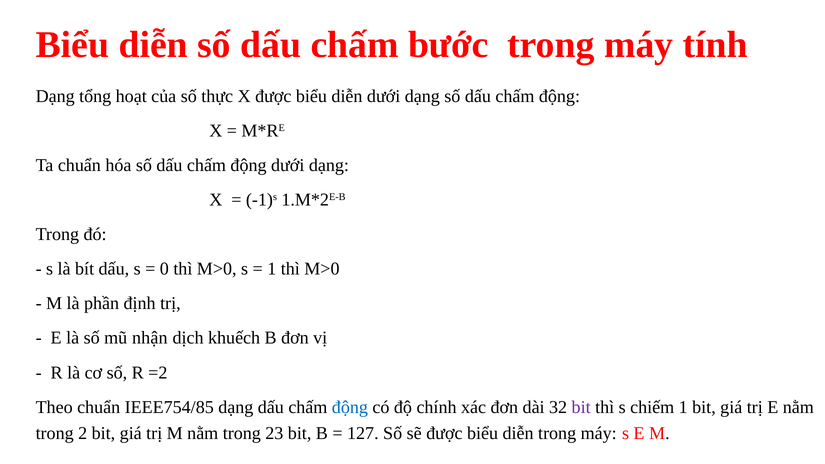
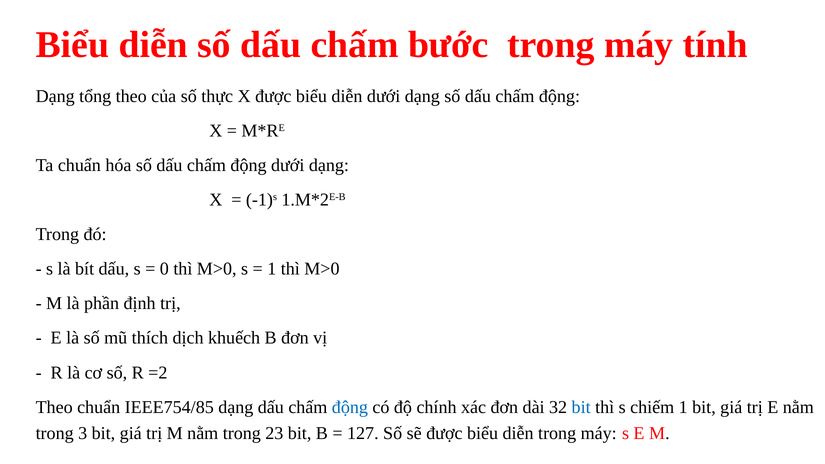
tổng hoạt: hoạt -> theo
nhận: nhận -> thích
bit at (581, 407) colour: purple -> blue
2: 2 -> 3
